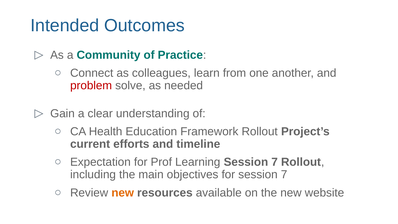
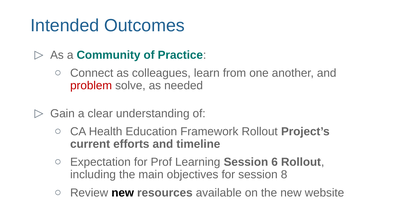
Learning Session 7: 7 -> 6
for session 7: 7 -> 8
new at (123, 193) colour: orange -> black
